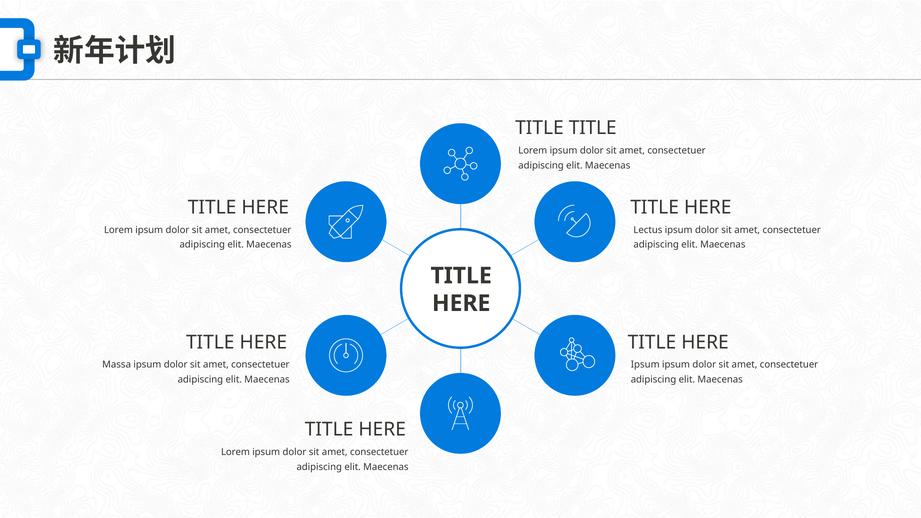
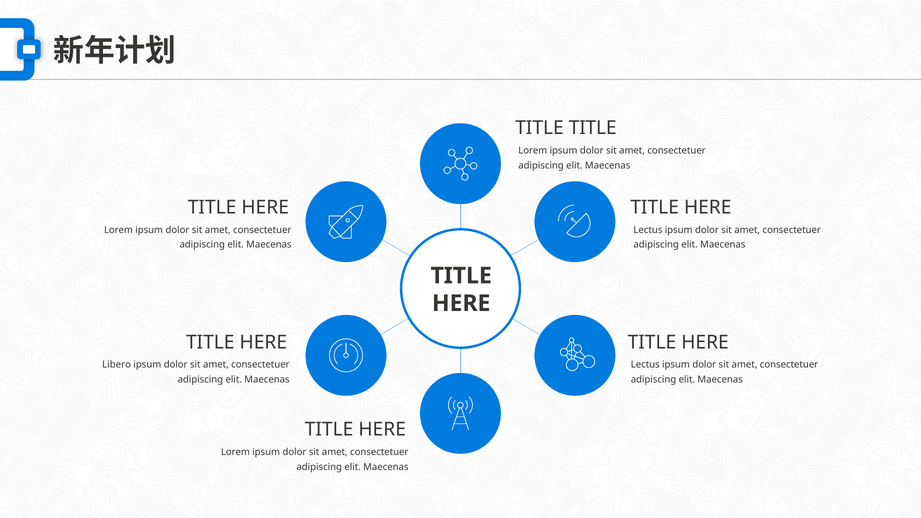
Massa: Massa -> Libero
Ipsum at (645, 365): Ipsum -> Lectus
